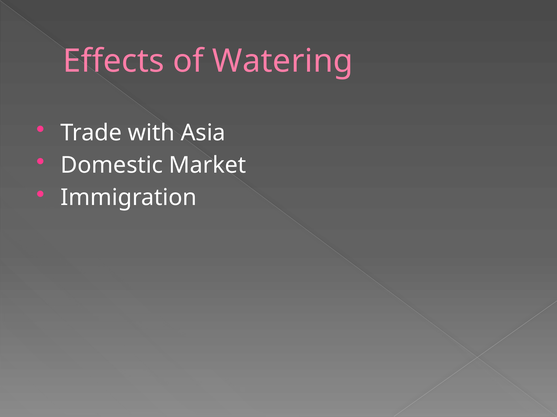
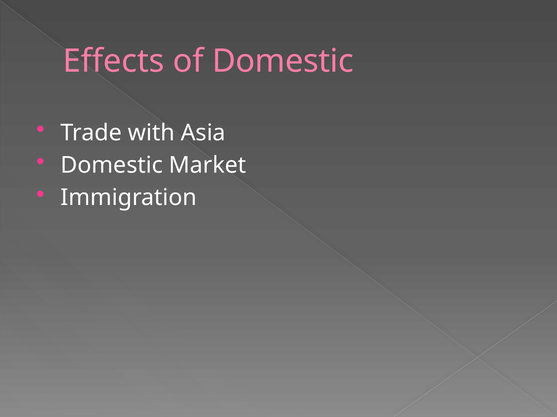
of Watering: Watering -> Domestic
